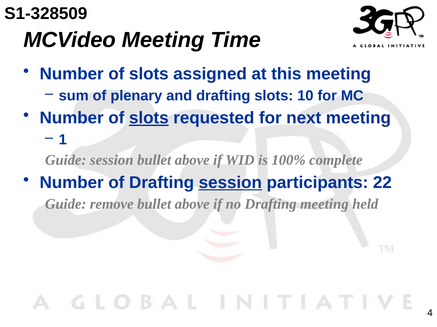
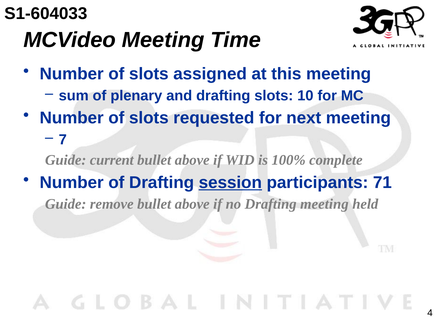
S1-328509: S1-328509 -> S1-604033
slots at (149, 118) underline: present -> none
1: 1 -> 7
Guide session: session -> current
22: 22 -> 71
